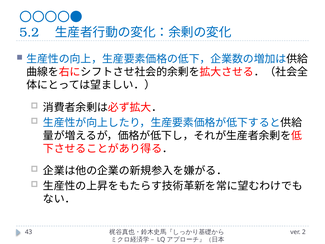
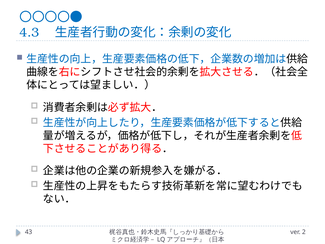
5.2: 5.2 -> 4.3
